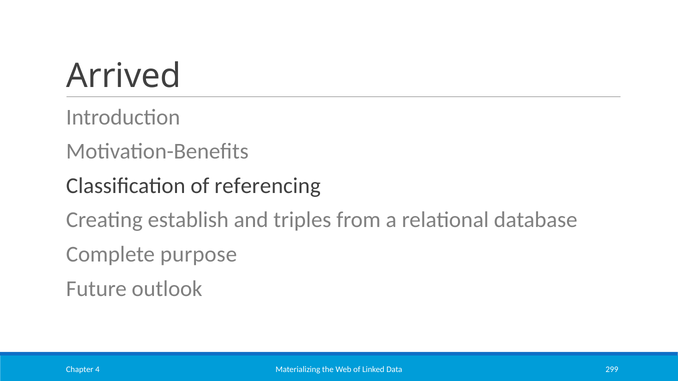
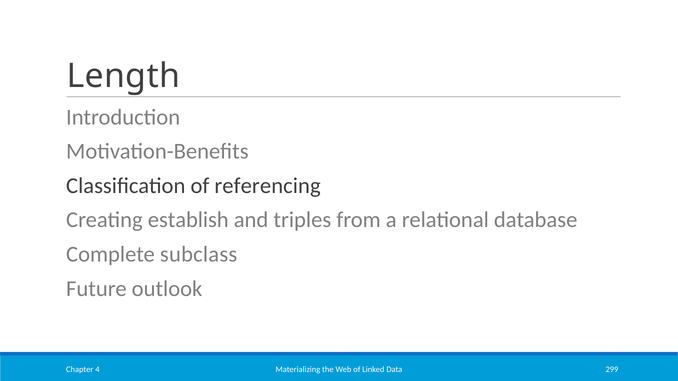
Arrived: Arrived -> Length
purpose: purpose -> subclass
